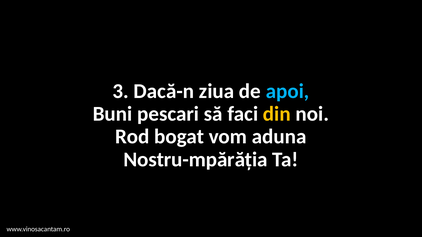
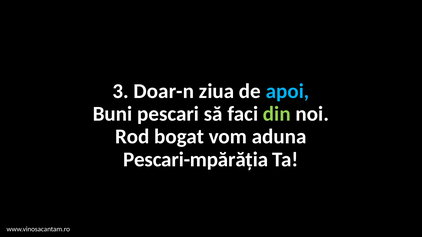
Dacă-n: Dacă-n -> Doar-n
din colour: yellow -> light green
Nostru-mpărăția: Nostru-mpărăția -> Pescari-mpărăția
